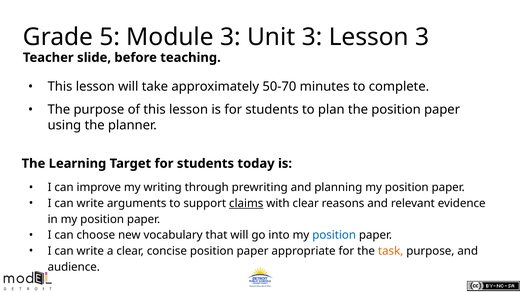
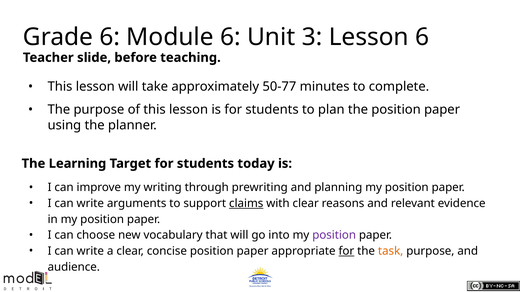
Grade 5: 5 -> 6
Module 3: 3 -> 6
Lesson 3: 3 -> 6
50-70: 50-70 -> 50-77
position at (334, 236) colour: blue -> purple
for at (346, 251) underline: none -> present
